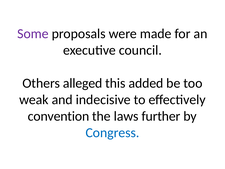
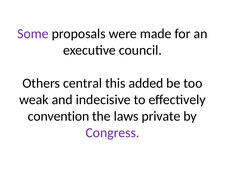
alleged: alleged -> central
further: further -> private
Congress colour: blue -> purple
